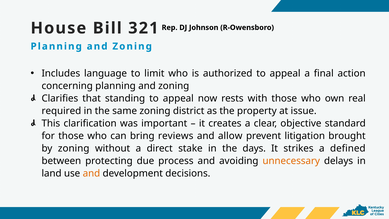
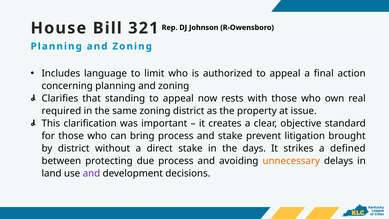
bring reviews: reviews -> process
and allow: allow -> stake
by zoning: zoning -> district
and at (91, 173) colour: orange -> purple
